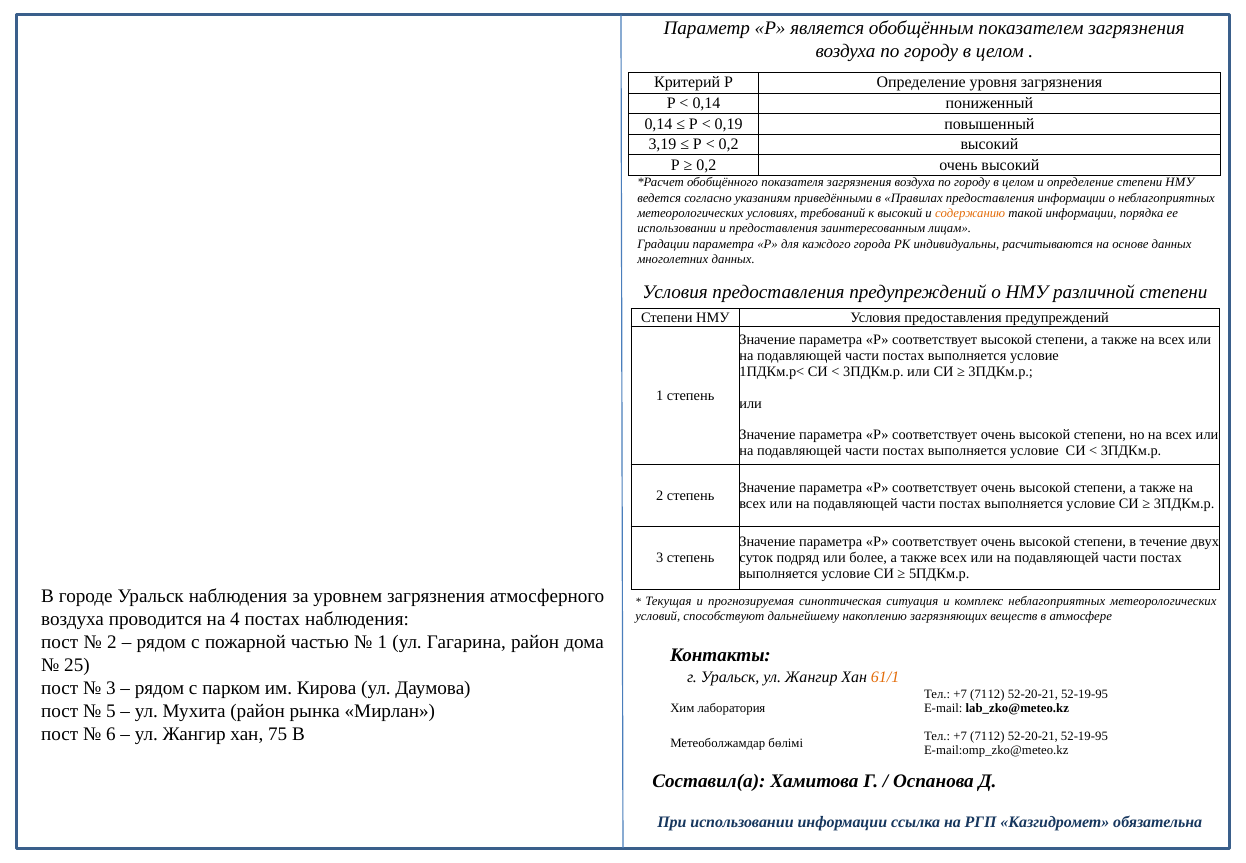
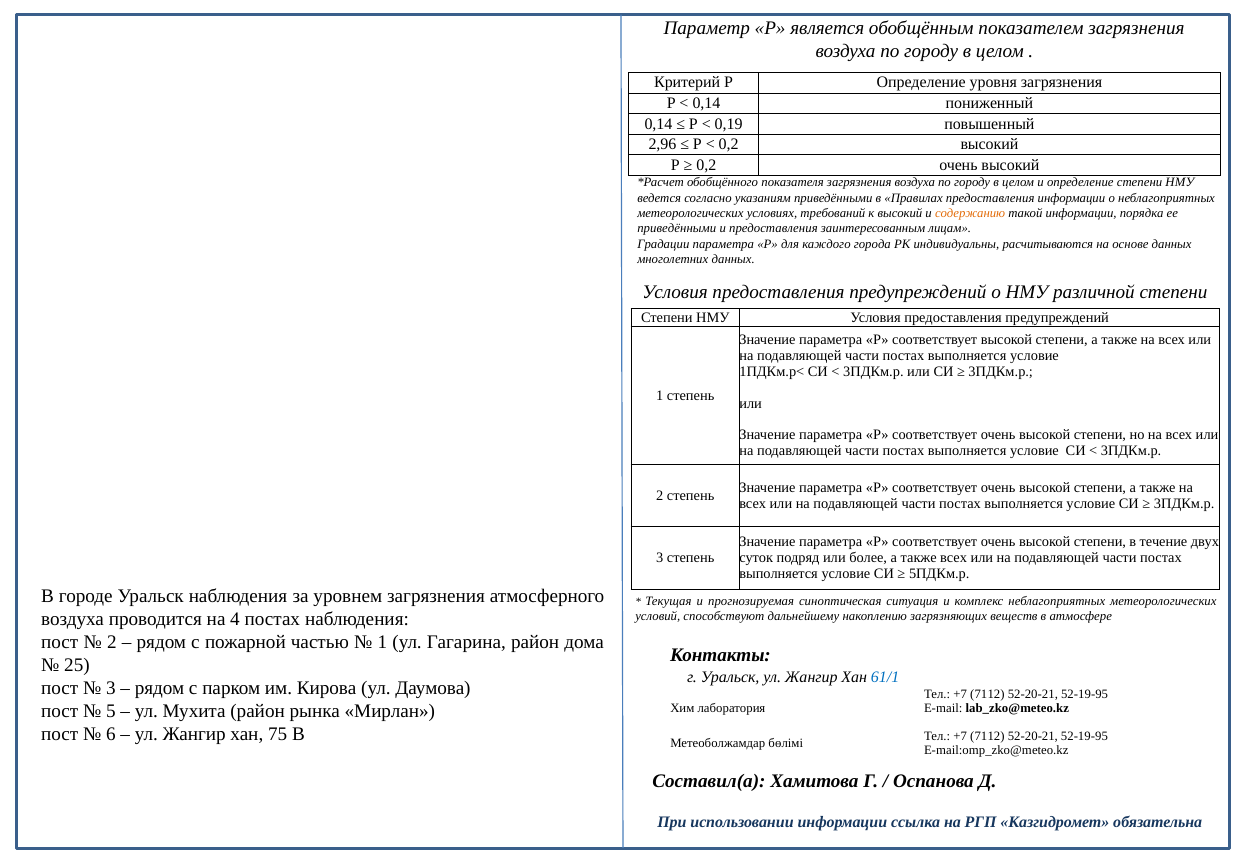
3,19: 3,19 -> 2,96
использовании at (677, 229): использовании -> приведёнными
61/1 colour: orange -> blue
